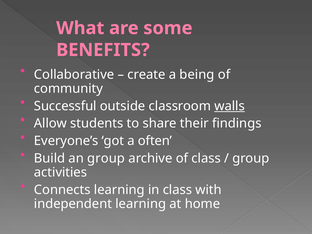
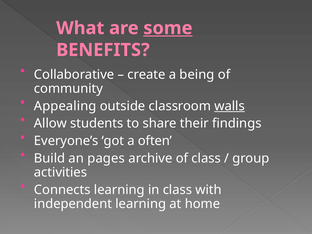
some underline: none -> present
Successful: Successful -> Appealing
an group: group -> pages
